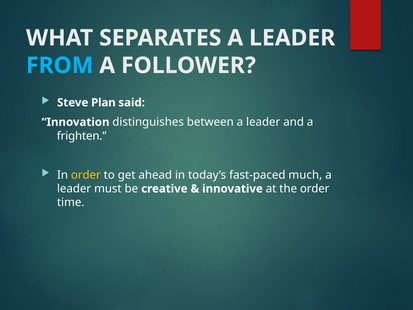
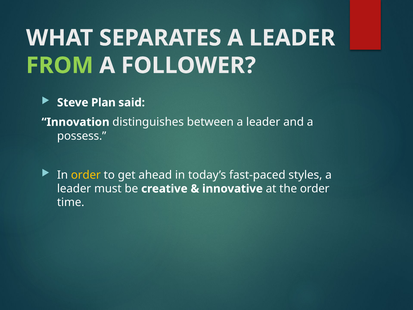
FROM colour: light blue -> light green
frighten: frighten -> possess
much: much -> styles
